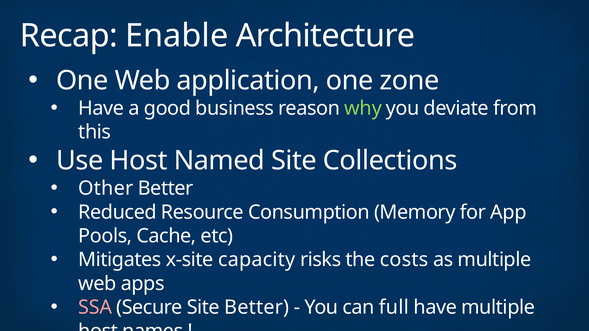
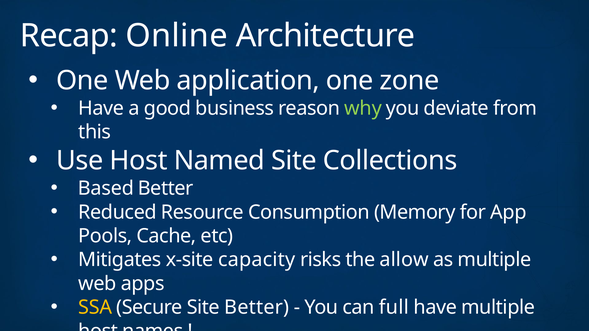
Enable: Enable -> Online
Other: Other -> Based
costs: costs -> allow
SSA colour: pink -> yellow
